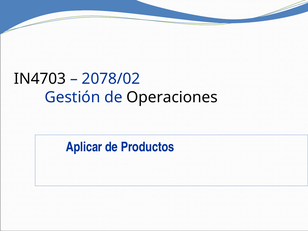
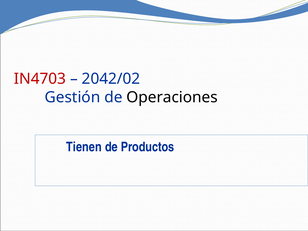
IN4703 colour: black -> red
2078/02: 2078/02 -> 2042/02
Aplicar: Aplicar -> Tienen
